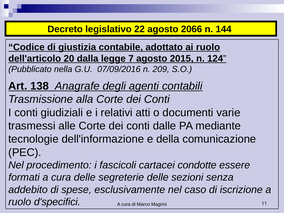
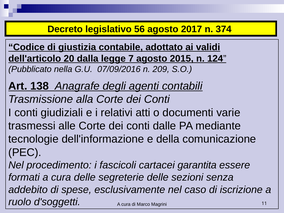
22: 22 -> 56
2066: 2066 -> 2017
144: 144 -> 374
ai ruolo: ruolo -> validi
condotte: condotte -> garantita
d'specifici: d'specifici -> d'soggetti
